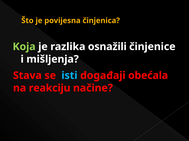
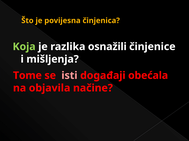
Stava: Stava -> Tome
isti colour: light blue -> pink
reakciju: reakciju -> objavila
